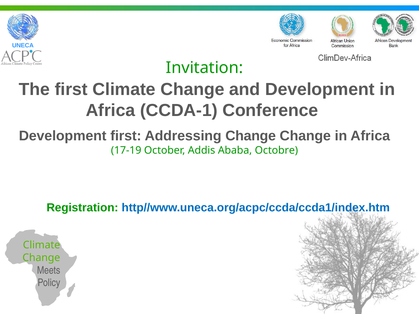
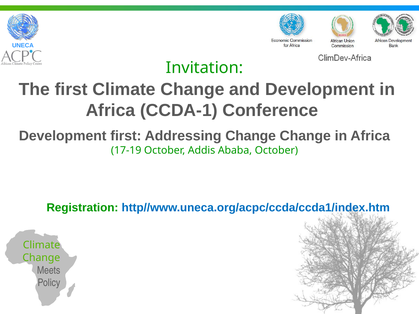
Ababa Octobre: Octobre -> October
